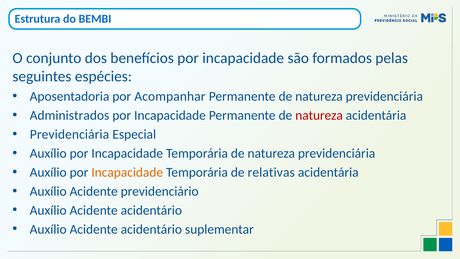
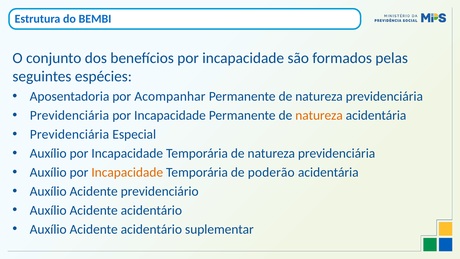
Administrados at (70, 115): Administrados -> Previdenciária
natureza at (319, 115) colour: red -> orange
relativas: relativas -> poderão
